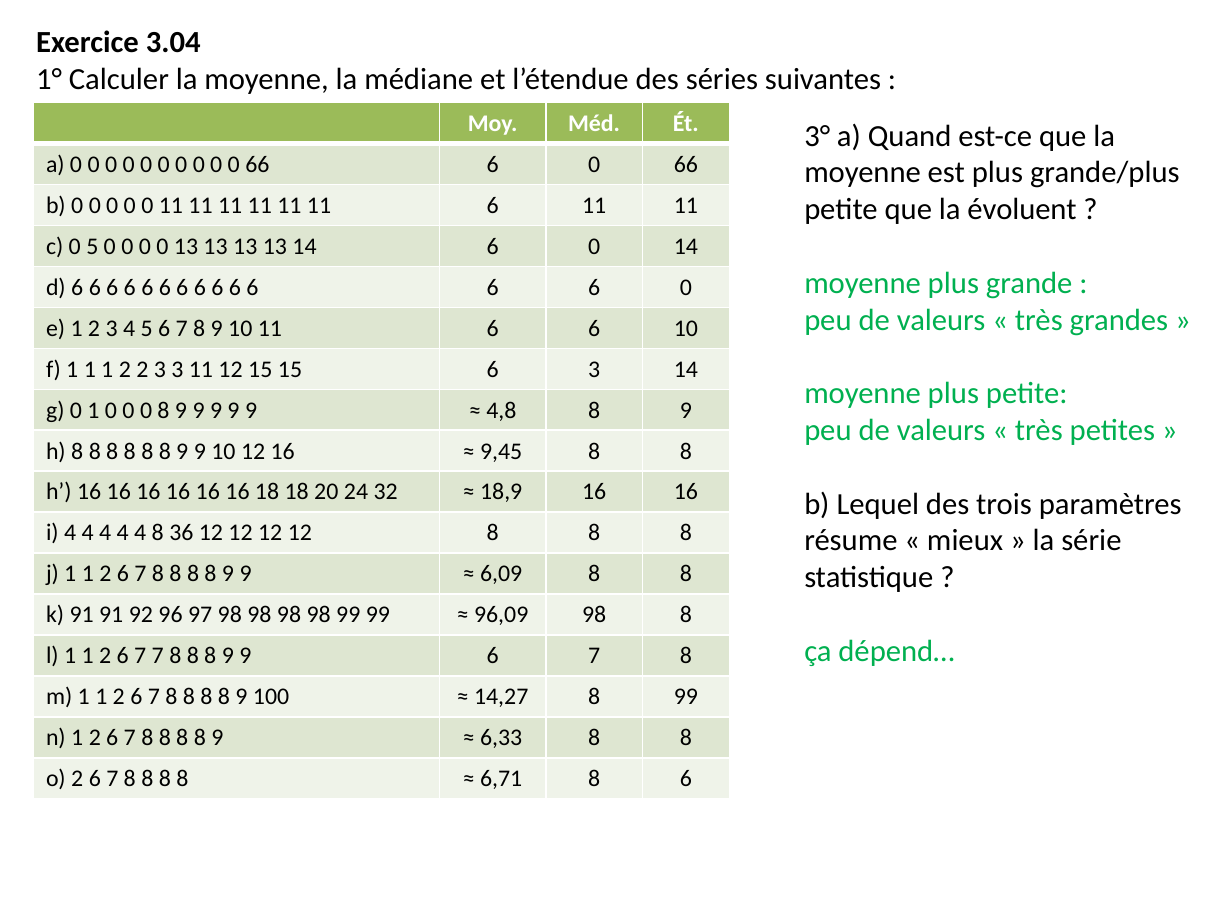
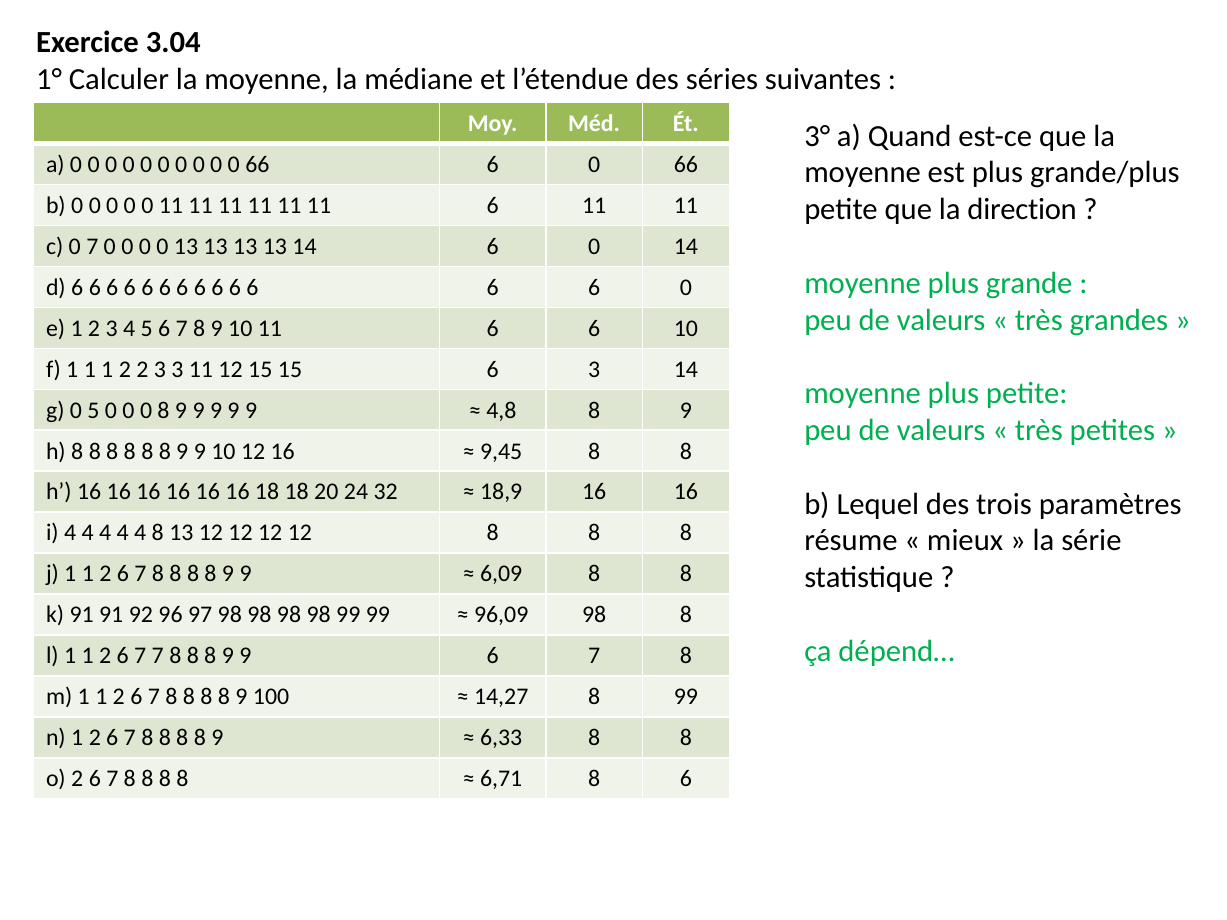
évoluent: évoluent -> direction
0 5: 5 -> 7
0 1: 1 -> 5
8 36: 36 -> 13
